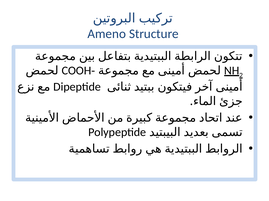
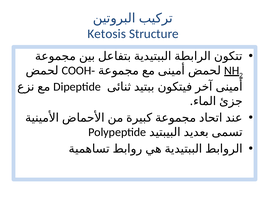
Ameno: Ameno -> Ketosis
